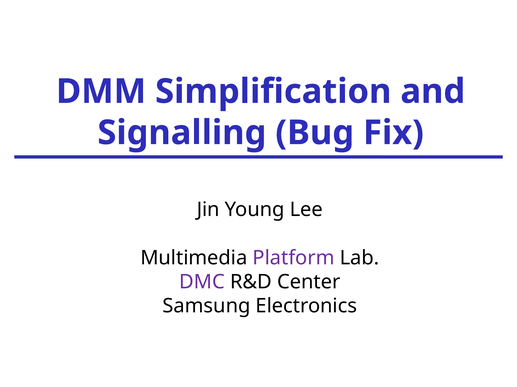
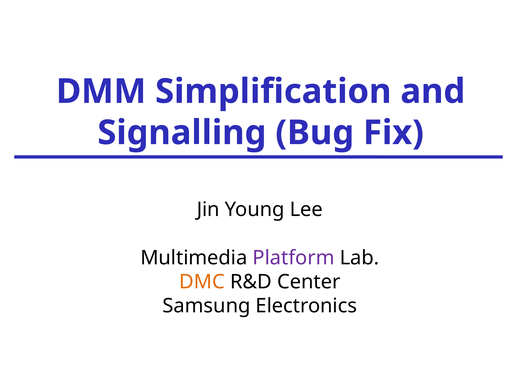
DMC colour: purple -> orange
